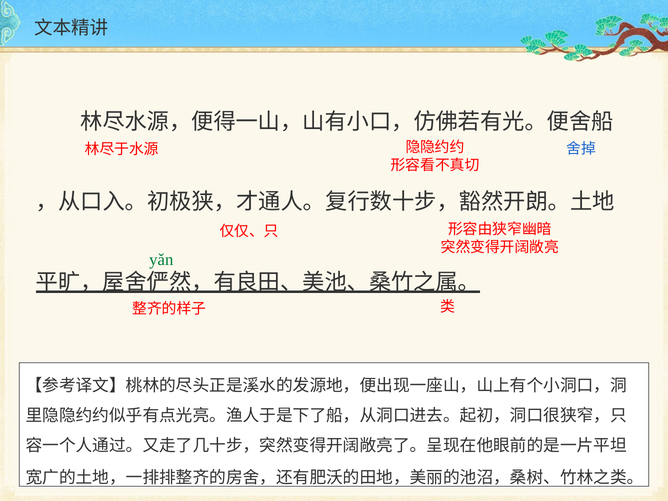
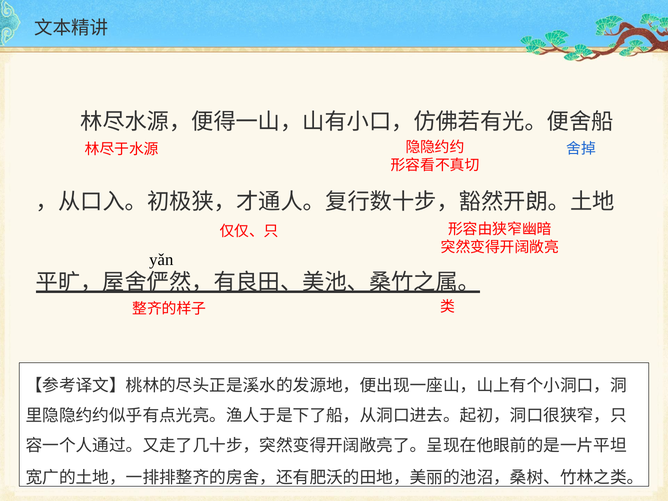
yǎn colour: green -> black
